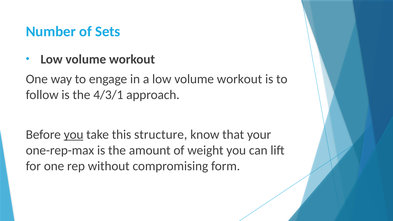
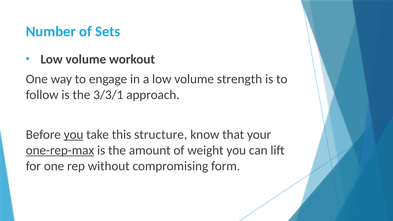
a low volume workout: workout -> strength
4/3/1: 4/3/1 -> 3/3/1
one-rep-max underline: none -> present
